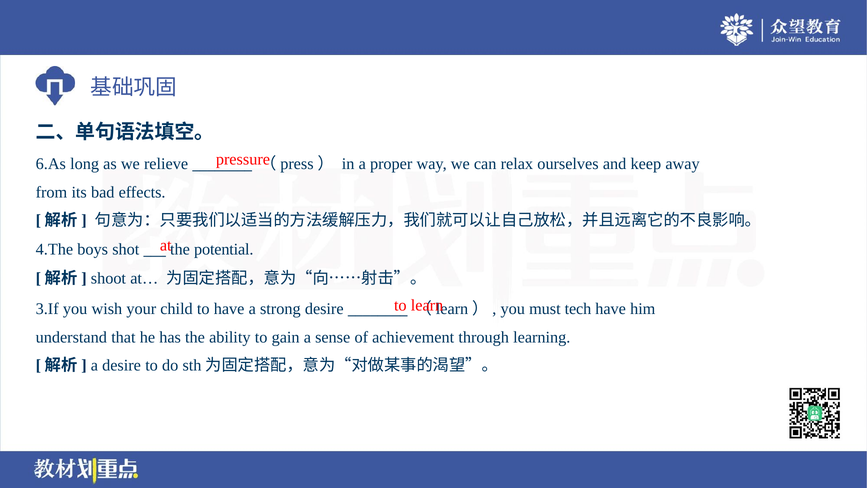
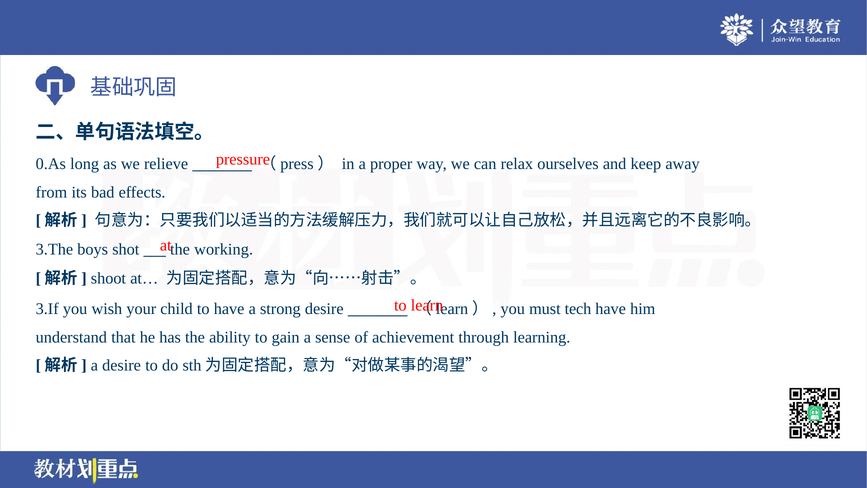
6.As: 6.As -> 0.As
4.The: 4.The -> 3.The
potential: potential -> working
